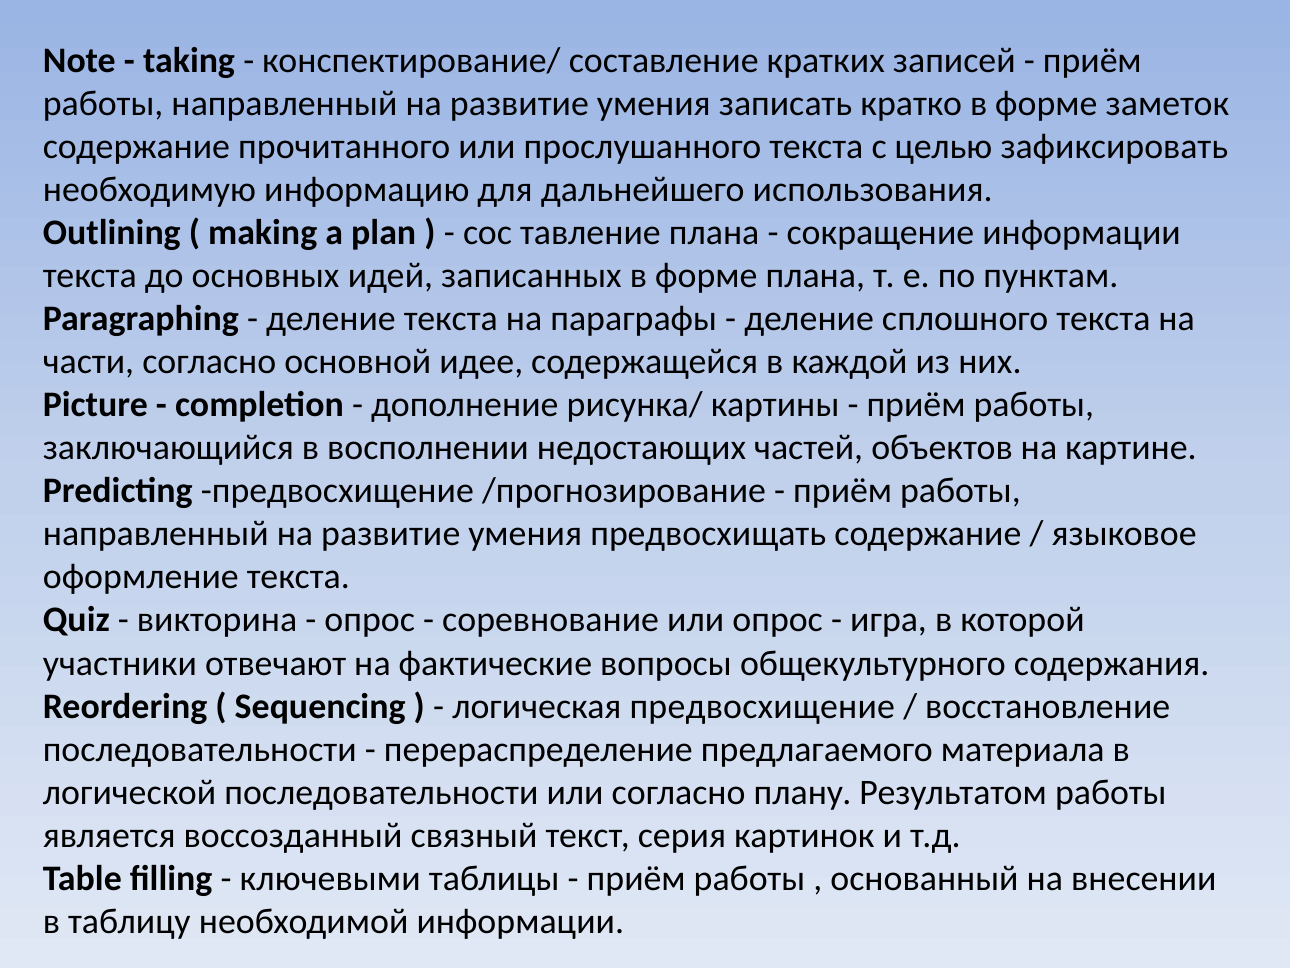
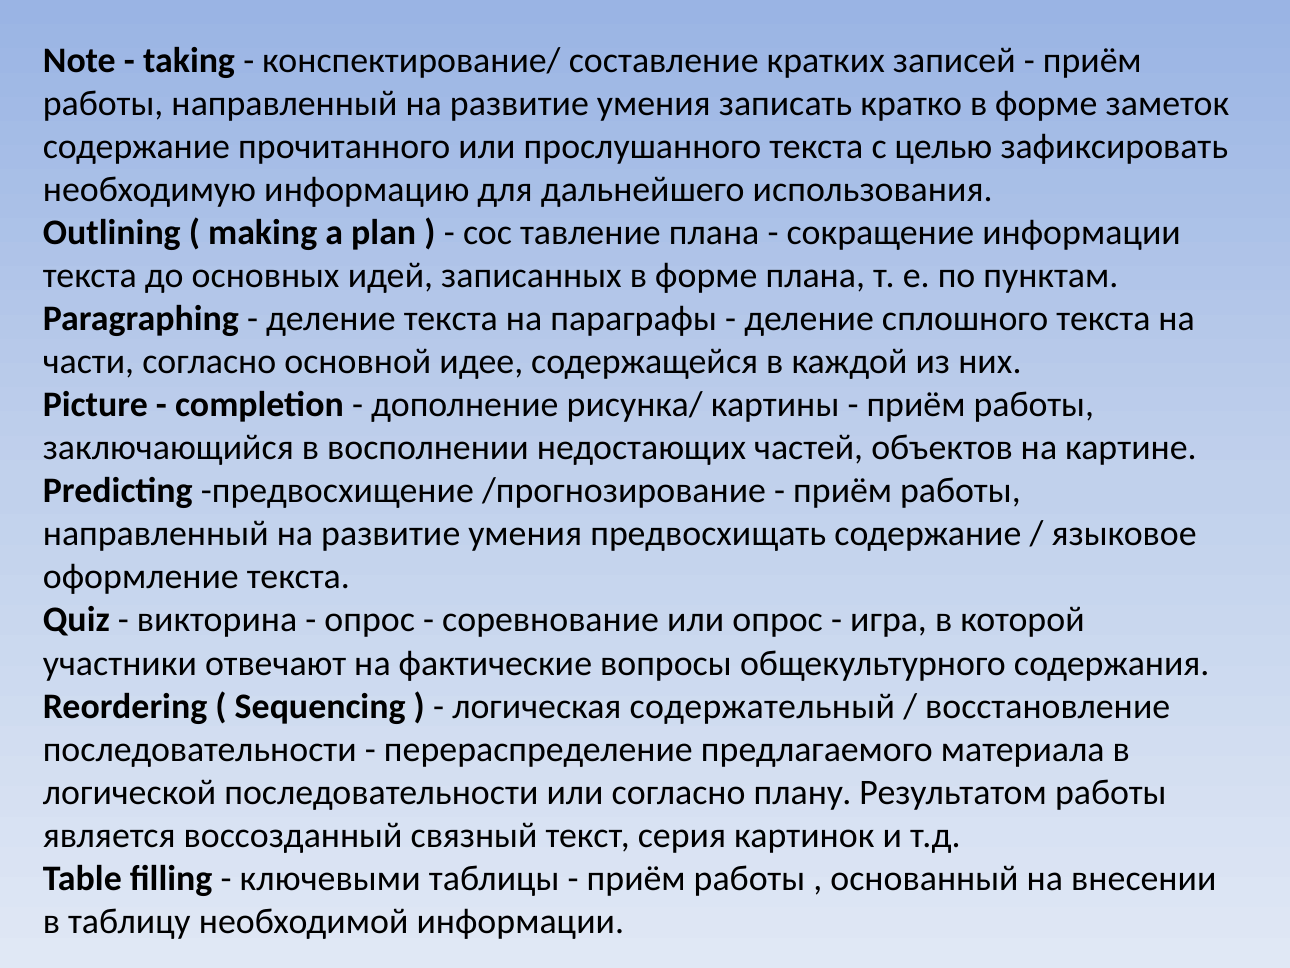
логическая предвосхищение: предвосхищение -> содержательный
